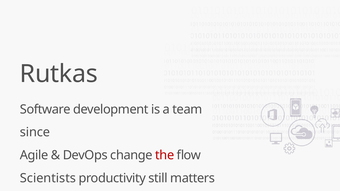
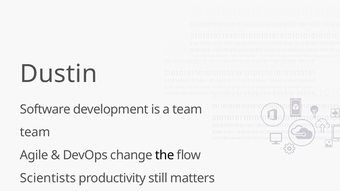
Rutkas: Rutkas -> Dustin
since at (35, 132): since -> team
the colour: red -> black
